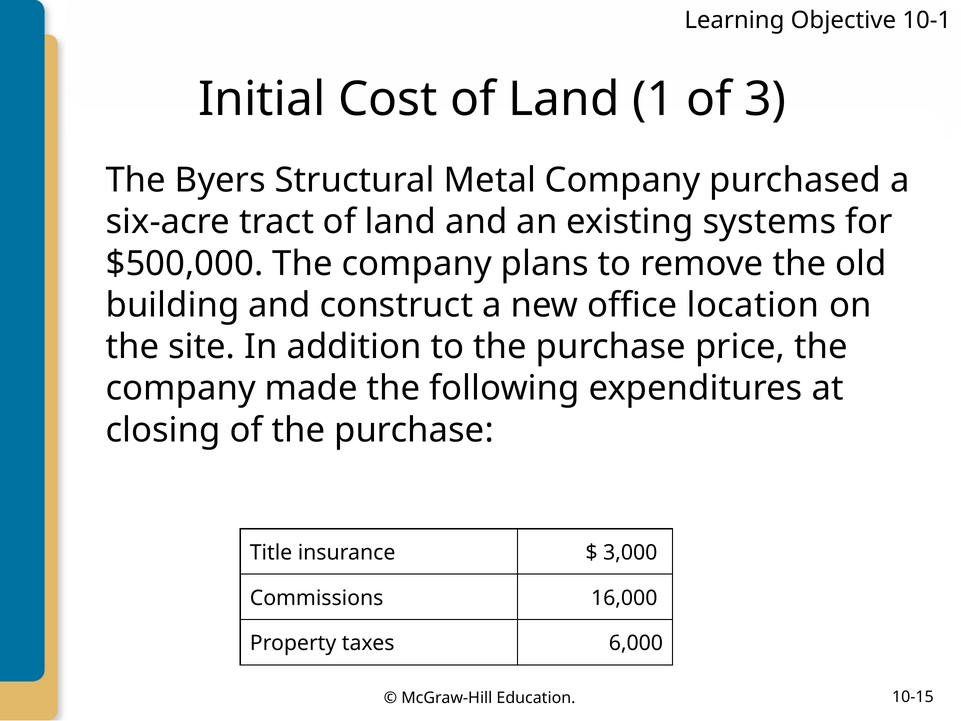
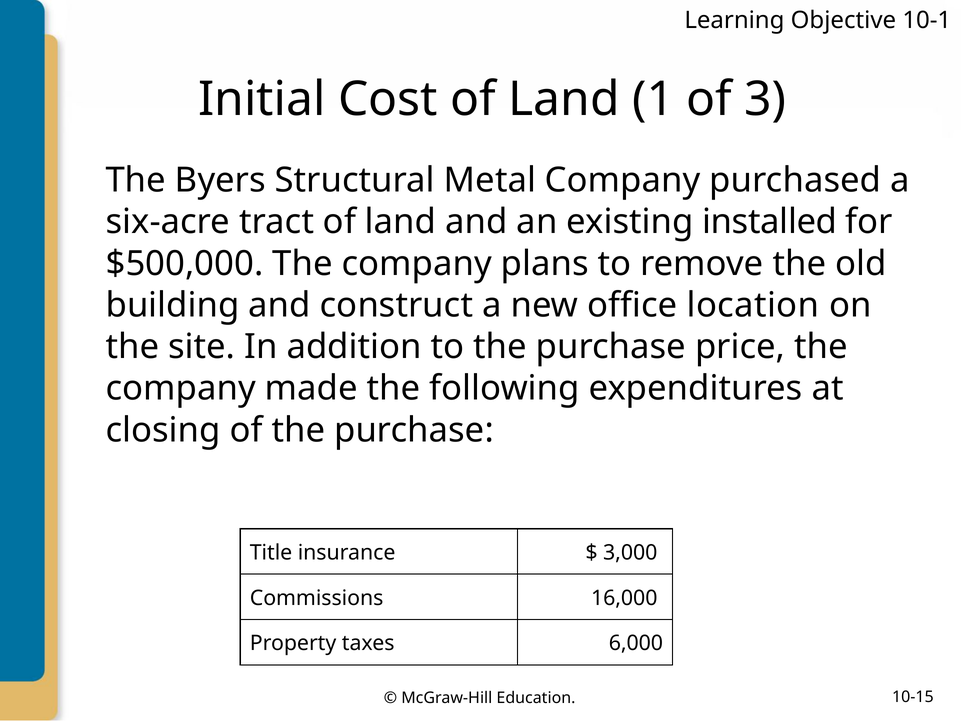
systems: systems -> installed
